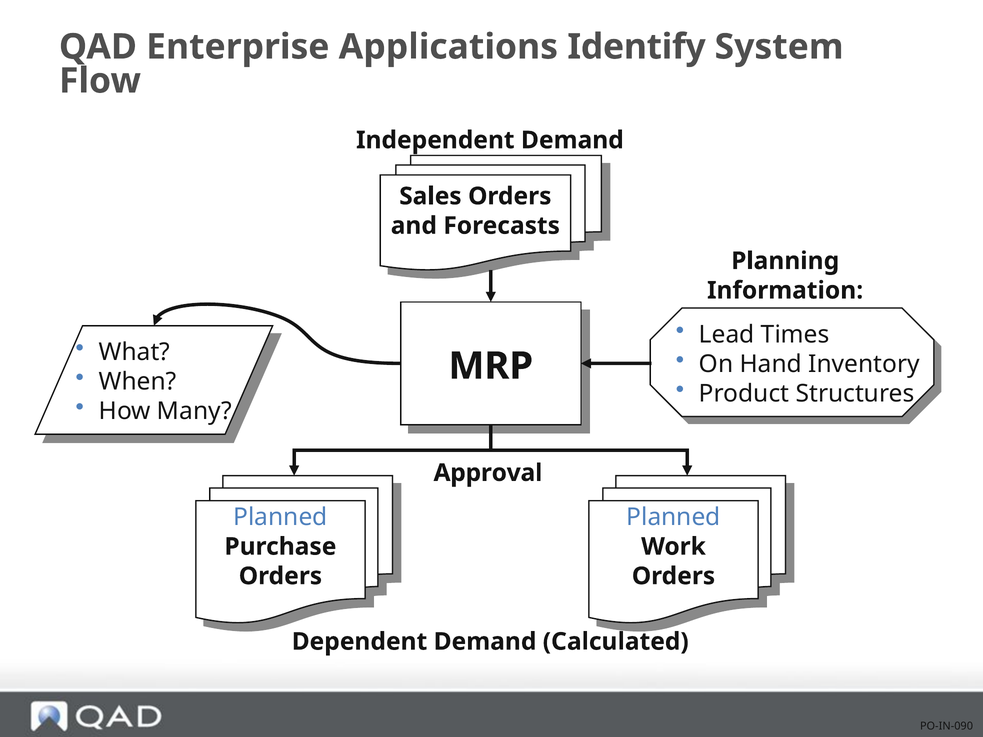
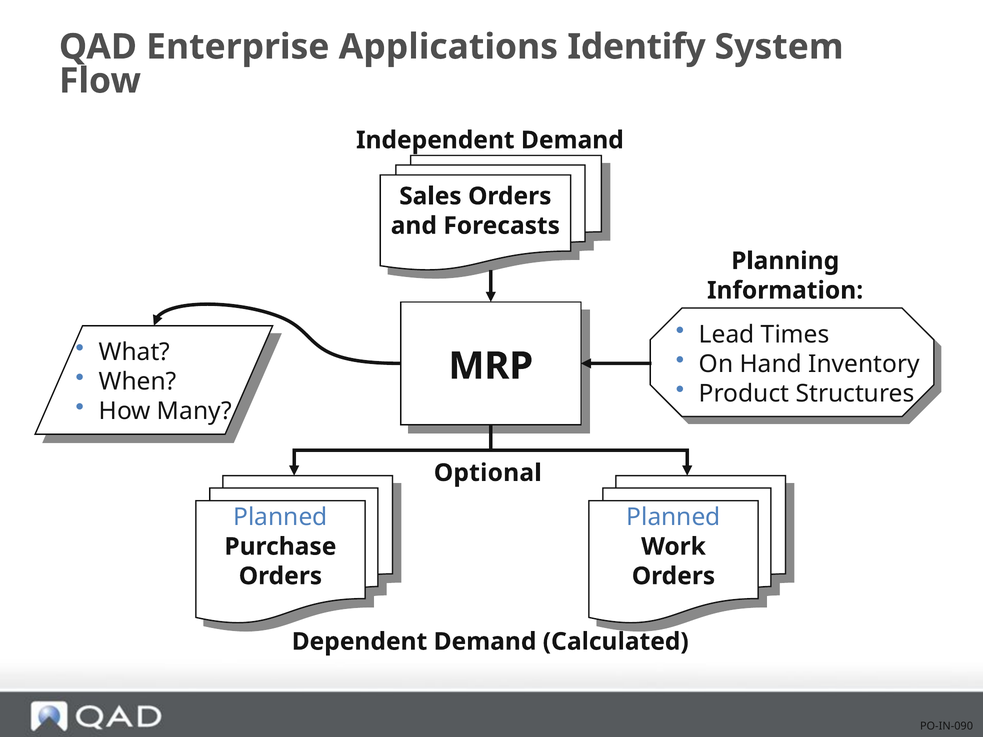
Approval: Approval -> Optional
